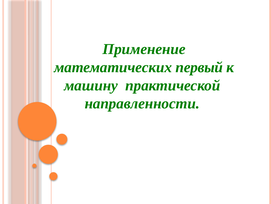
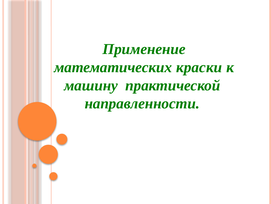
первый: первый -> краски
